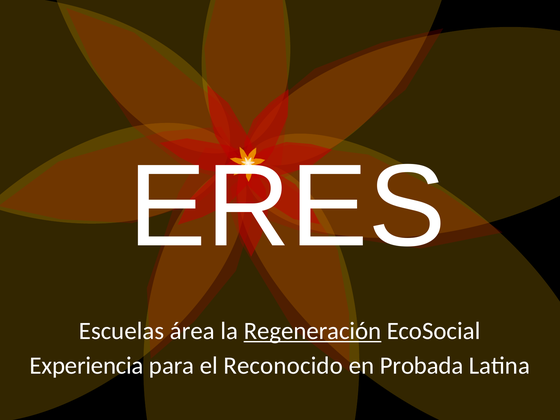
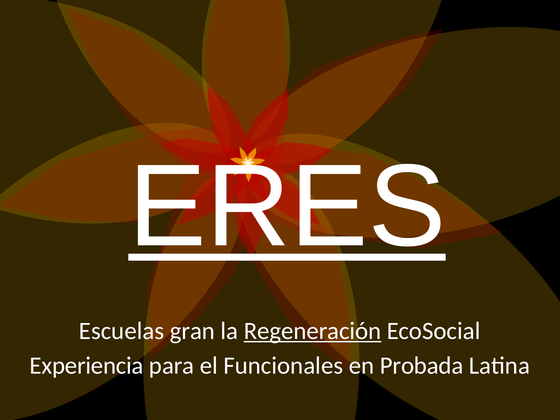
ERES underline: none -> present
área: área -> gran
Reconocido: Reconocido -> Funcionales
